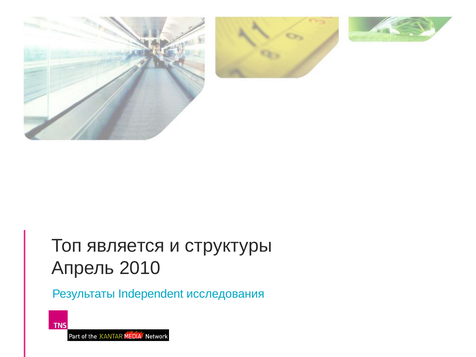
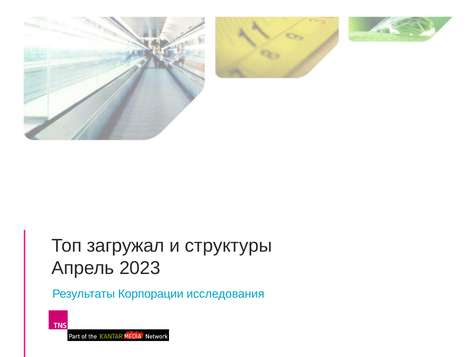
является: является -> загружал
2010: 2010 -> 2023
Independent: Independent -> Корпорации
